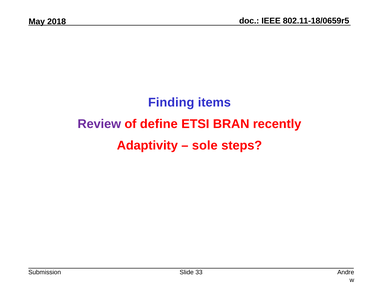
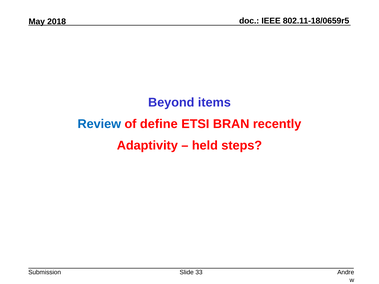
Finding: Finding -> Beyond
Review colour: purple -> blue
sole: sole -> held
